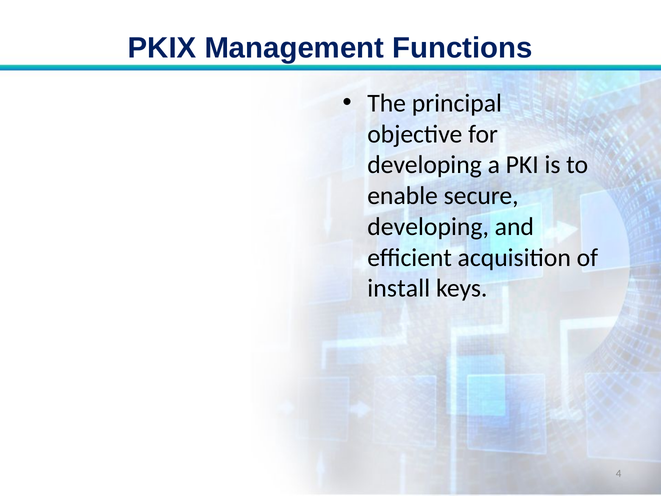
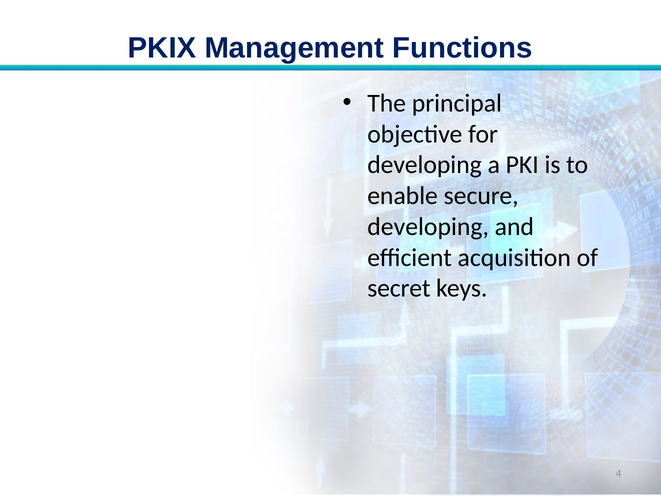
install: install -> secret
